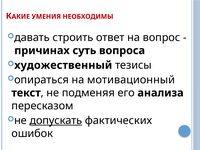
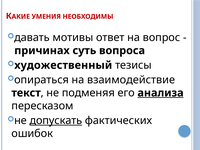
строить: строить -> мотивы
мотивационный: мотивационный -> взаимодействие
анализа underline: none -> present
